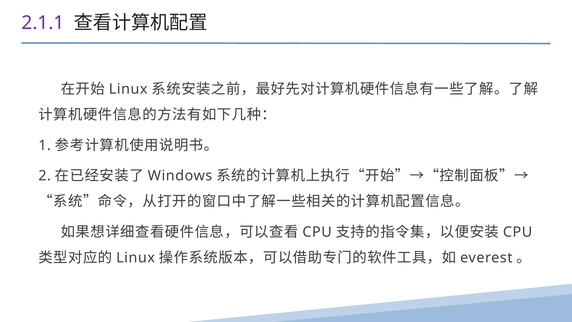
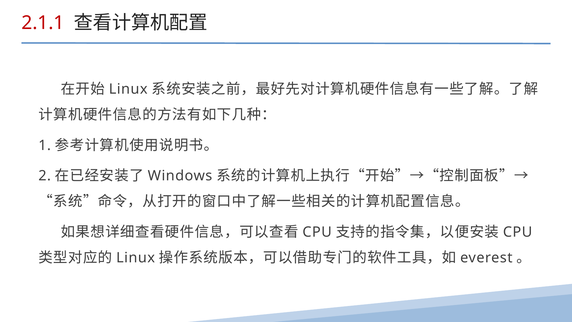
2.1.1 colour: purple -> red
